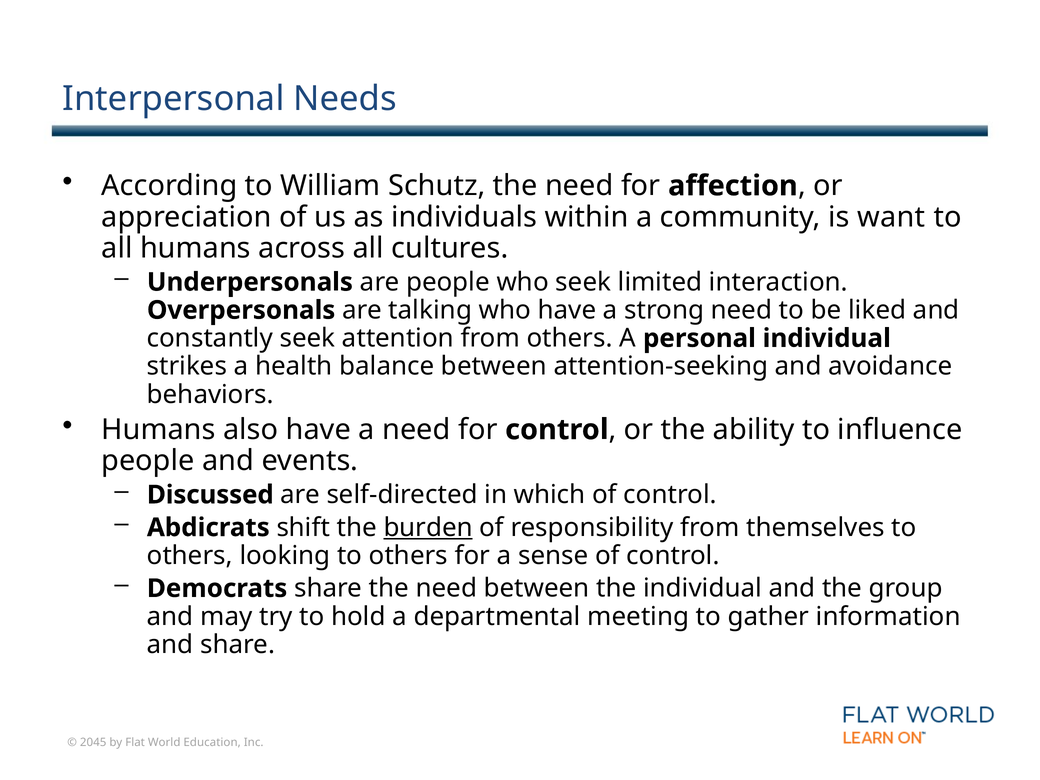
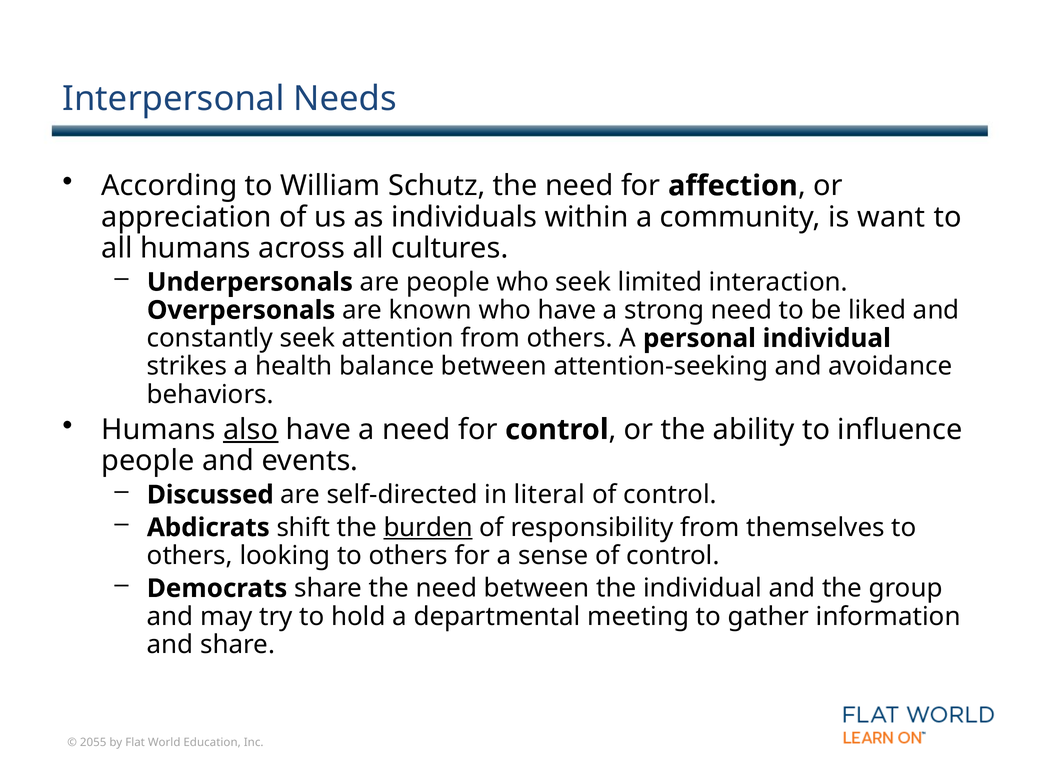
talking: talking -> known
also underline: none -> present
which: which -> literal
2045: 2045 -> 2055
